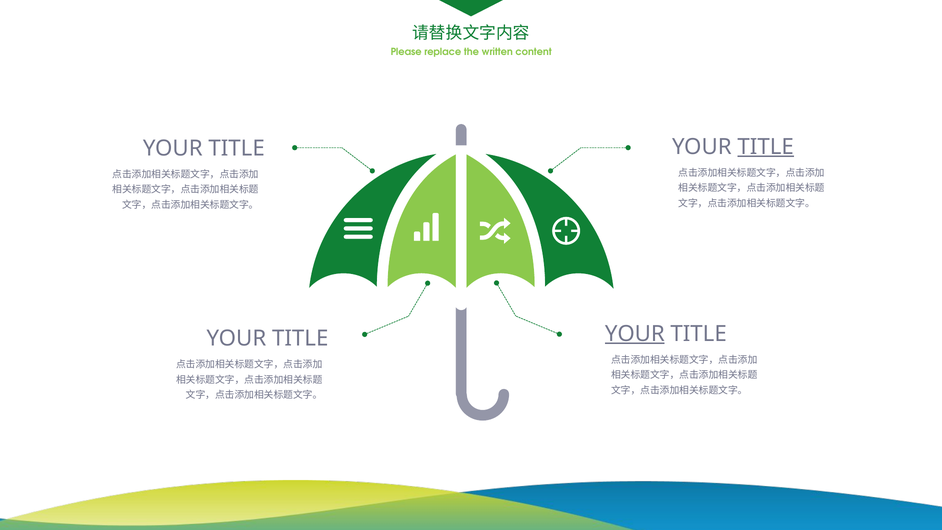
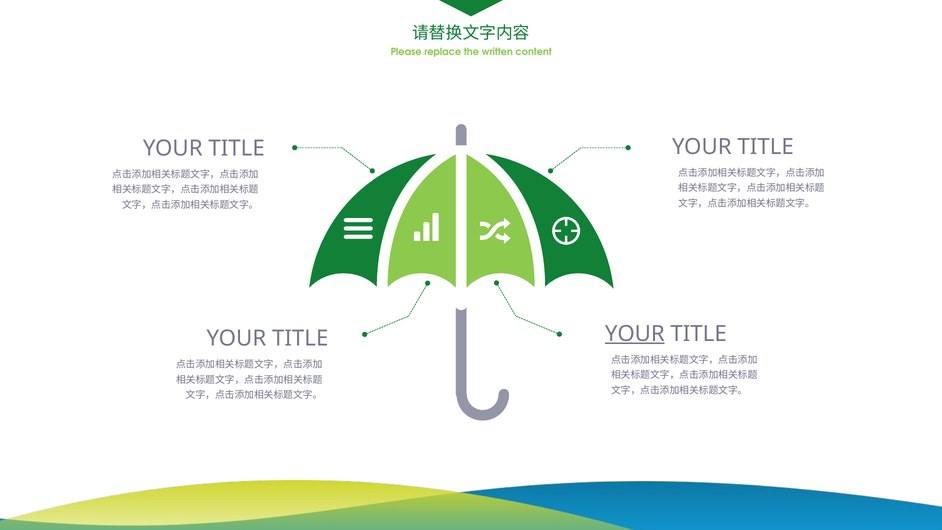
TITLE at (766, 147) underline: present -> none
